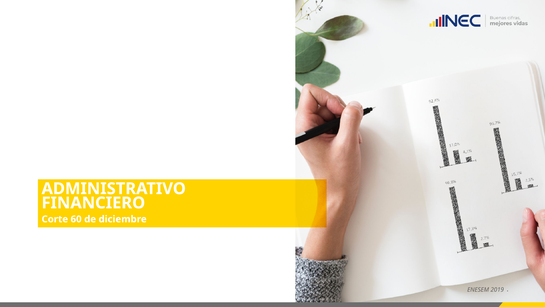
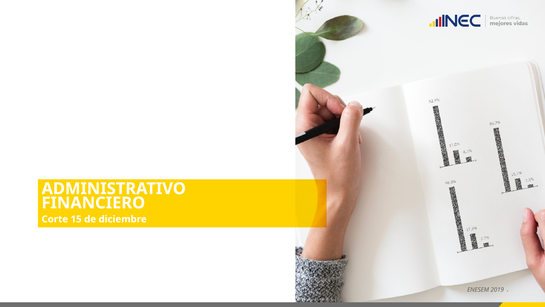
60: 60 -> 15
